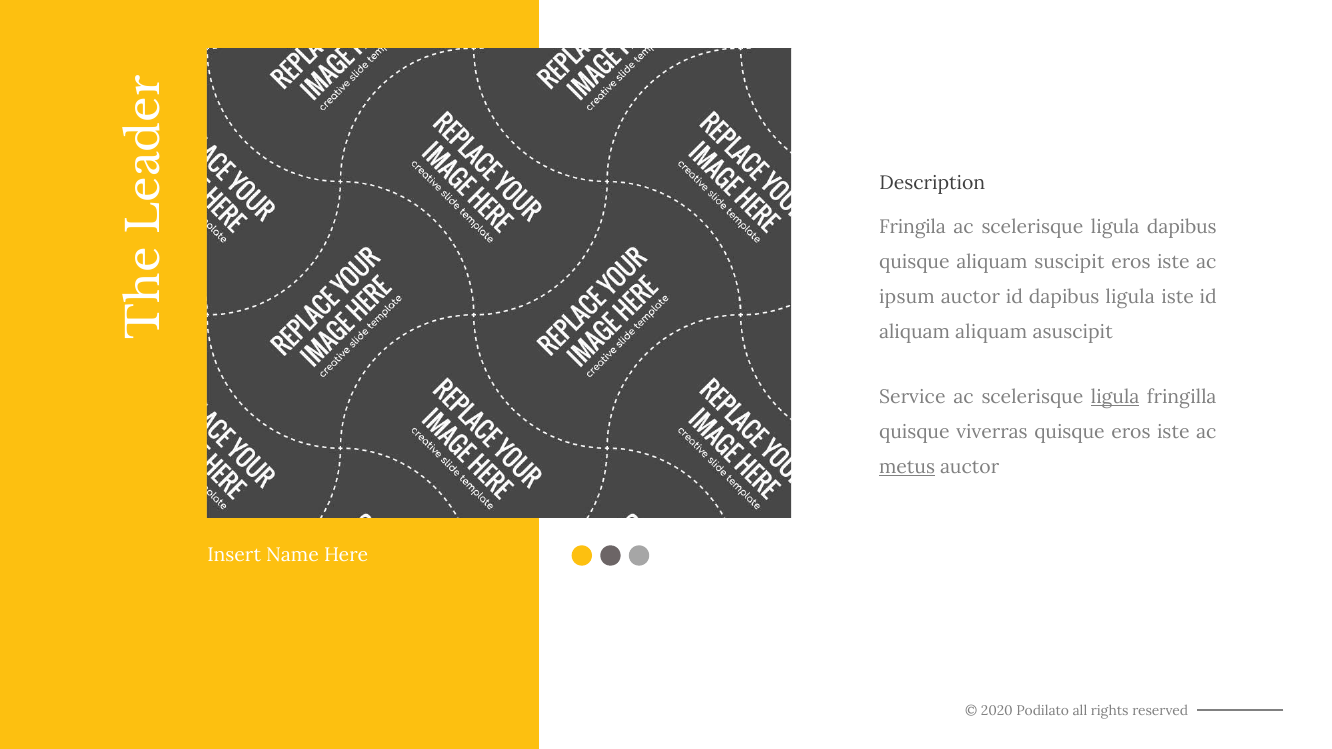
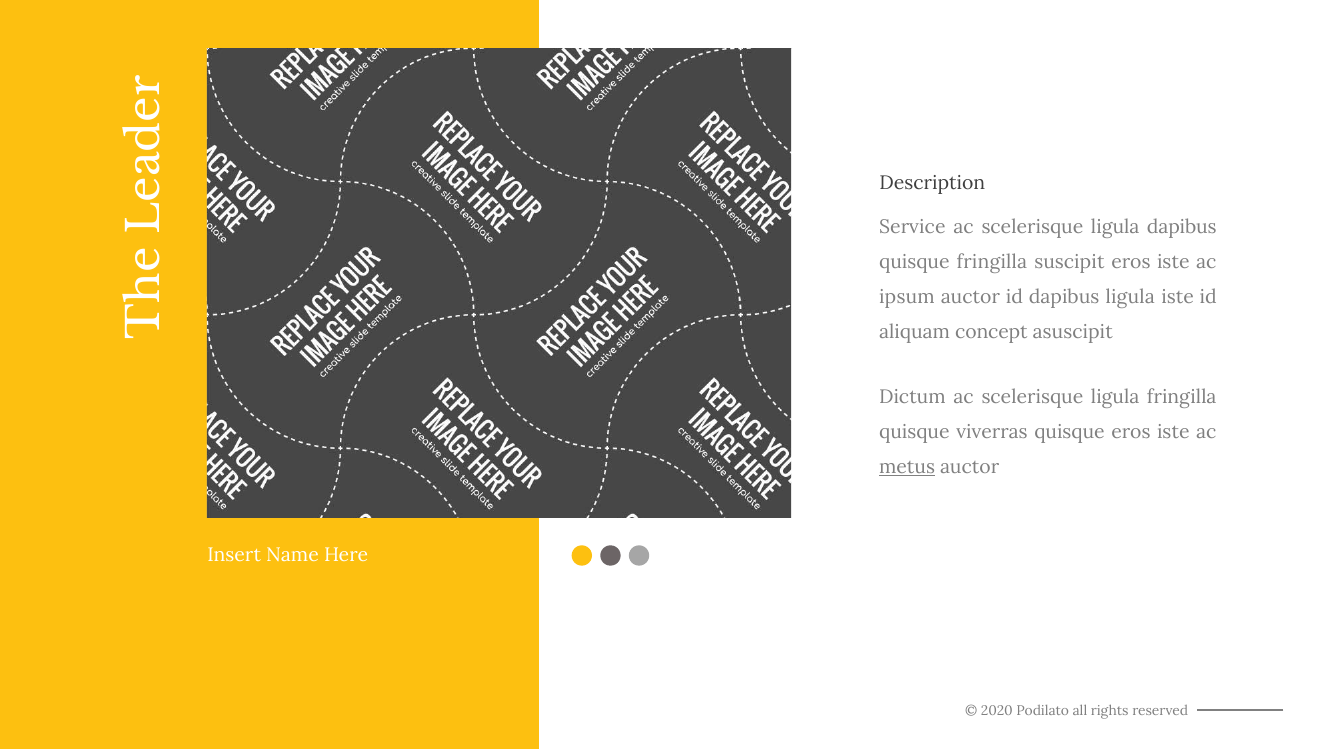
Fringila: Fringila -> Service
quisque aliquam: aliquam -> fringilla
aliquam aliquam: aliquam -> concept
Service: Service -> Dictum
ligula at (1115, 398) underline: present -> none
